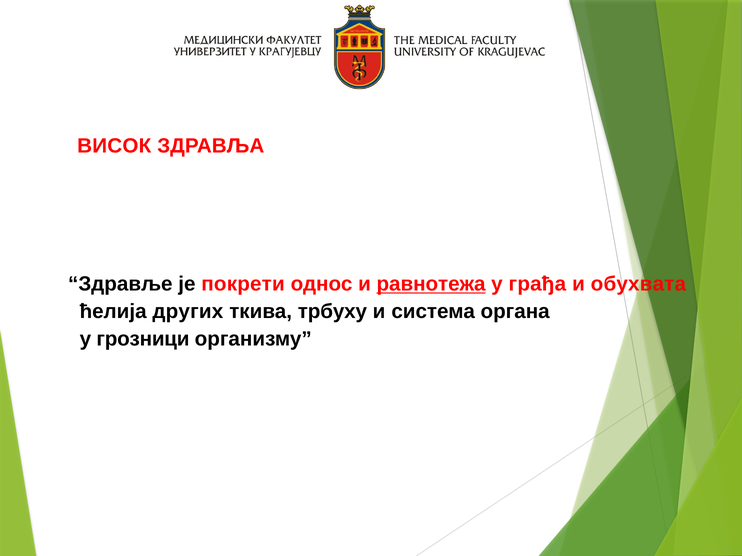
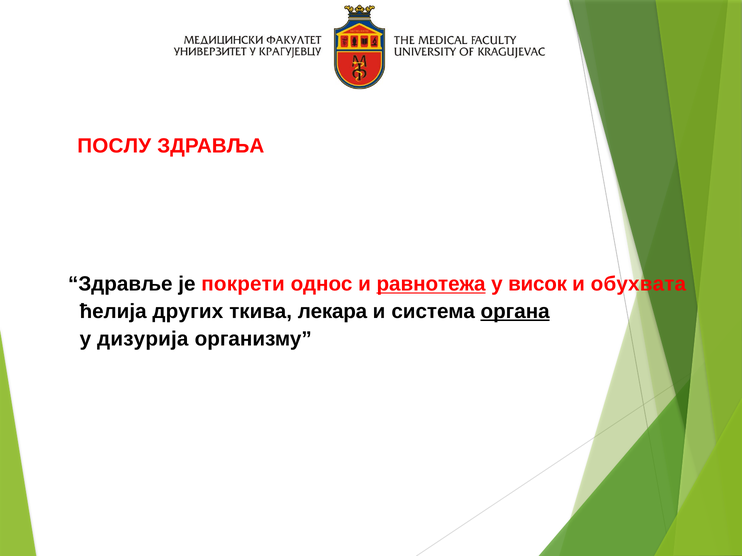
ВИСОК: ВИСОК -> ПОСЛУ
грађа: грађа -> висок
трбуху: трбуху -> лекара
органа underline: none -> present
грозници: грозници -> дизурија
